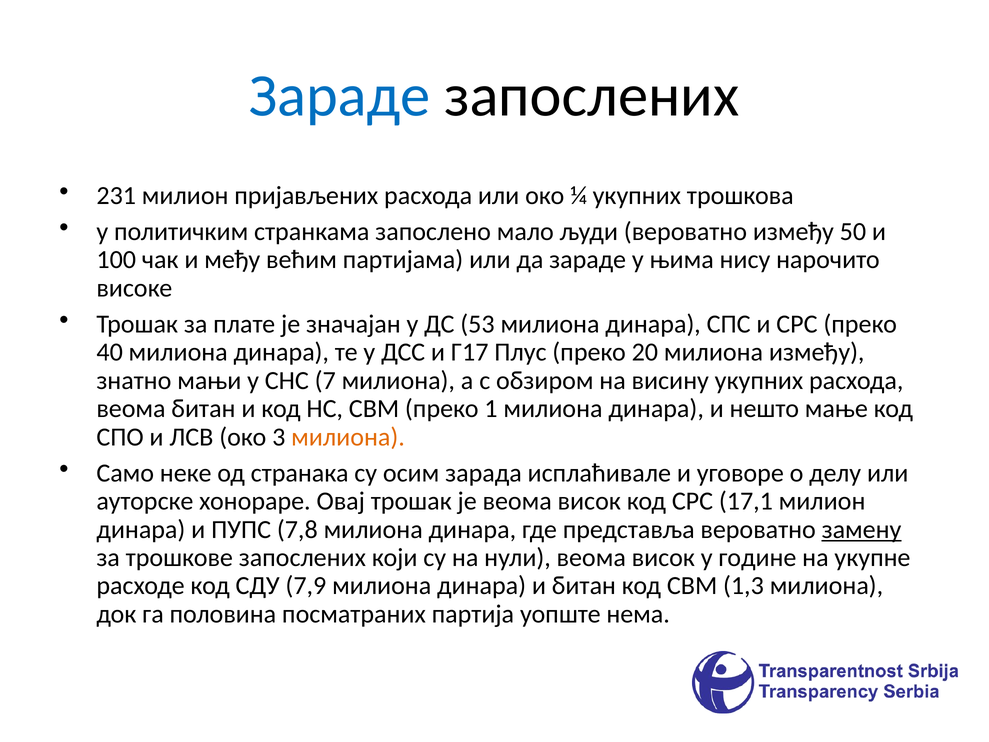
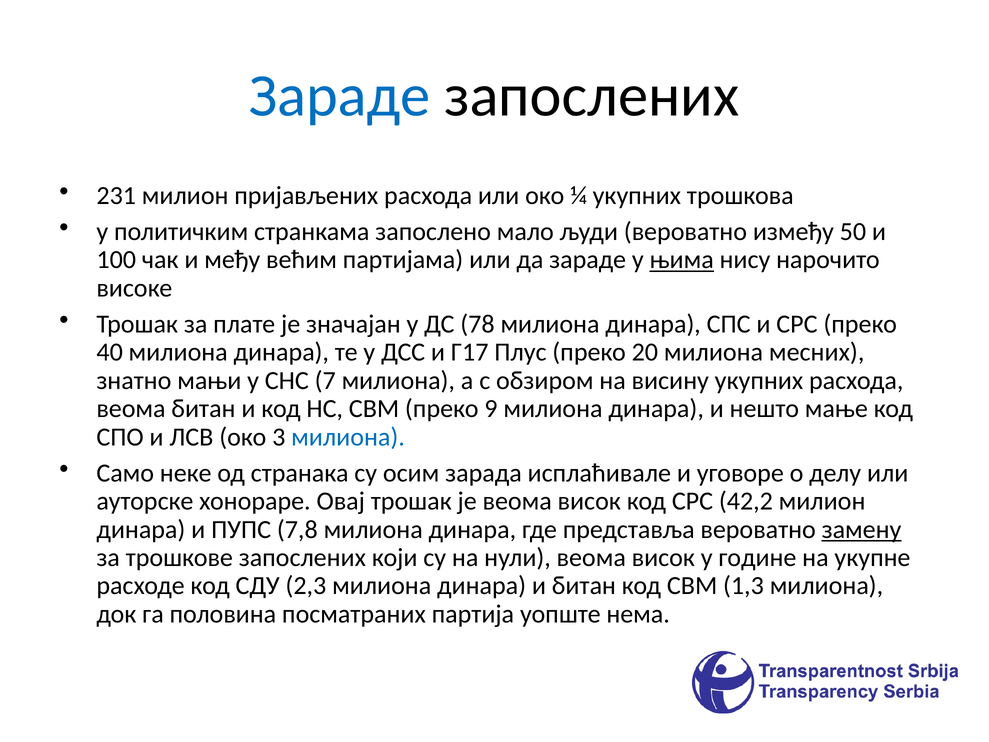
њима underline: none -> present
53: 53 -> 78
милиона између: између -> месних
1: 1 -> 9
милиона at (348, 437) colour: orange -> blue
17,1: 17,1 -> 42,2
7,9: 7,9 -> 2,3
